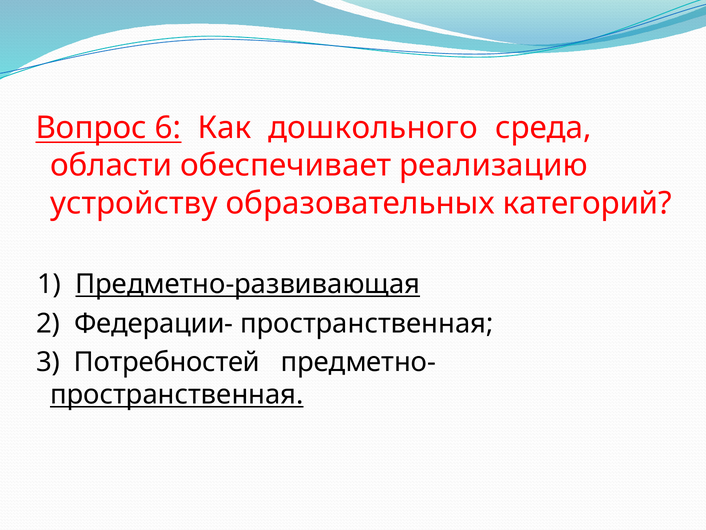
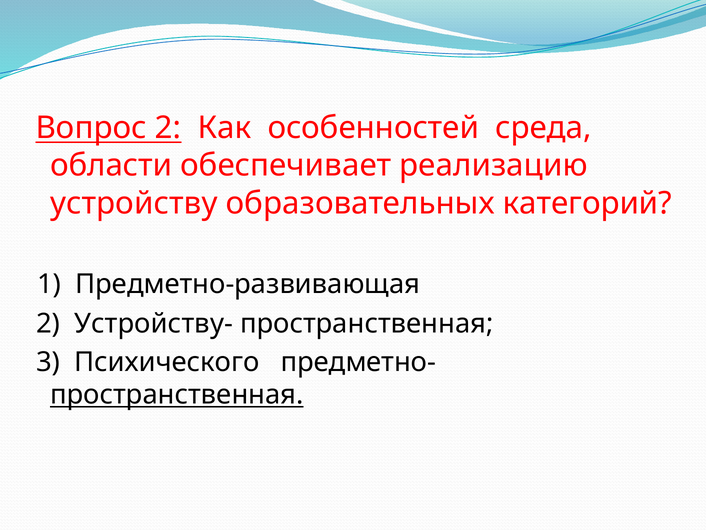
Вопрос 6: 6 -> 2
дошкольного: дошкольного -> особенностей
Предметно-развивающая underline: present -> none
Федерации-: Федерации- -> Устройству-
Потребностей: Потребностей -> Психического
